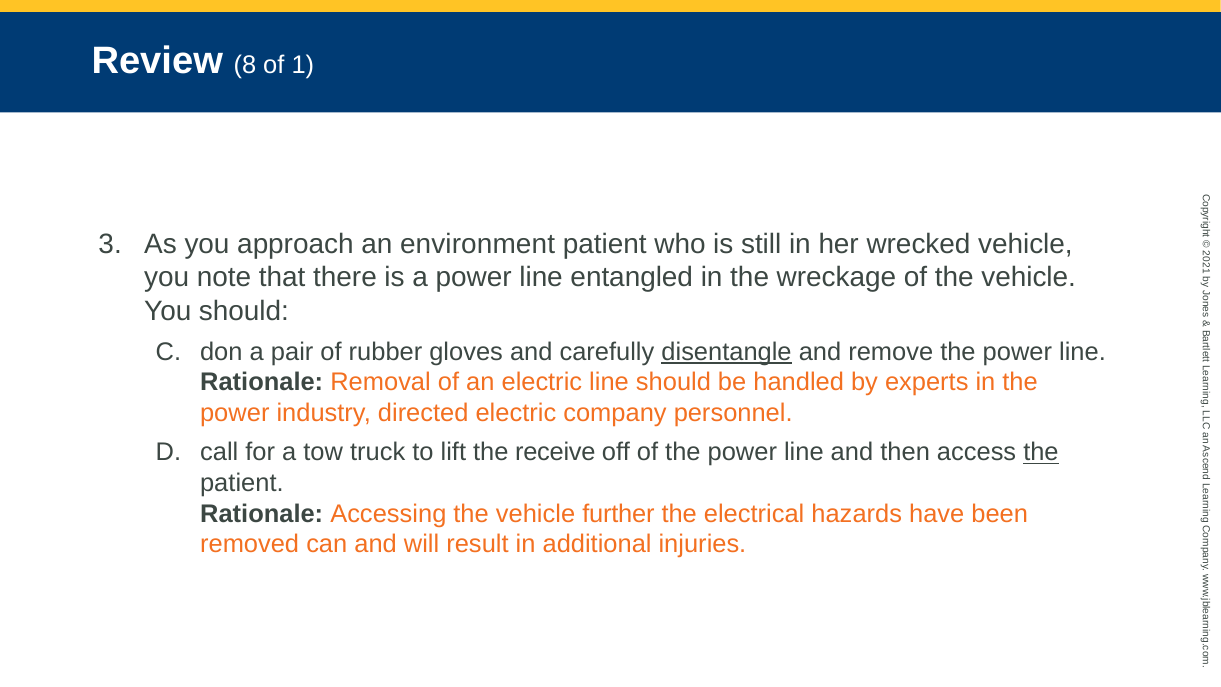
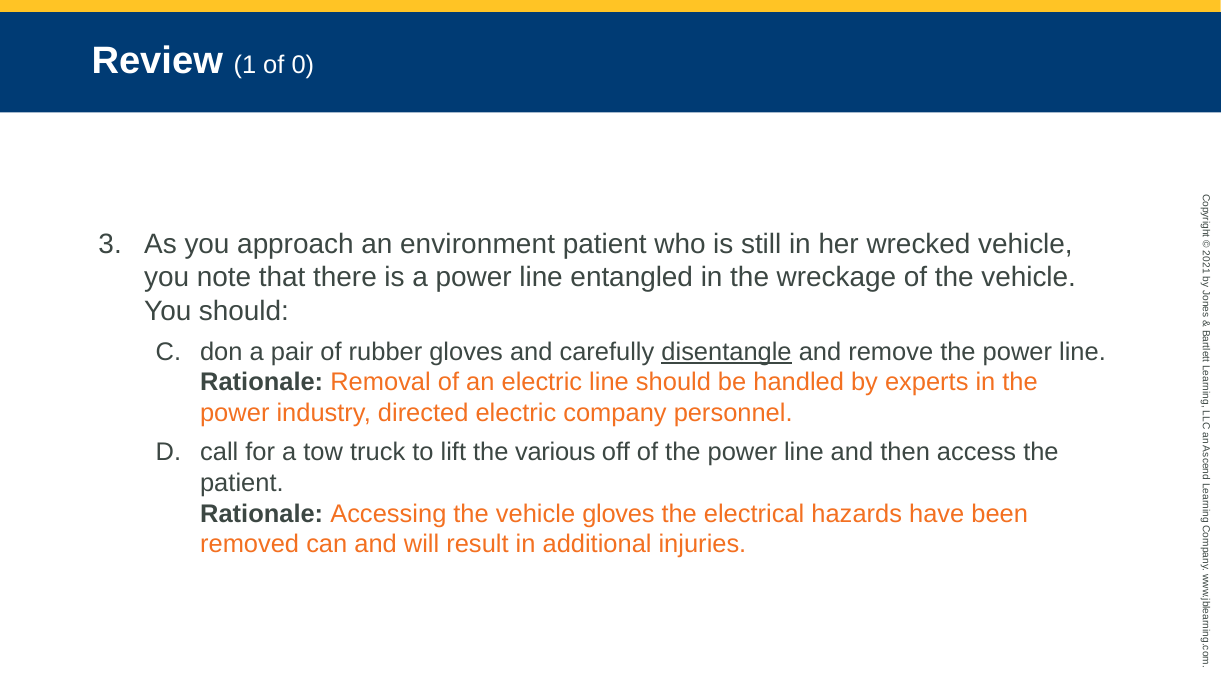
Review 8: 8 -> 1
of 1: 1 -> 0
receive: receive -> various
the at (1041, 452) underline: present -> none
vehicle further: further -> gloves
